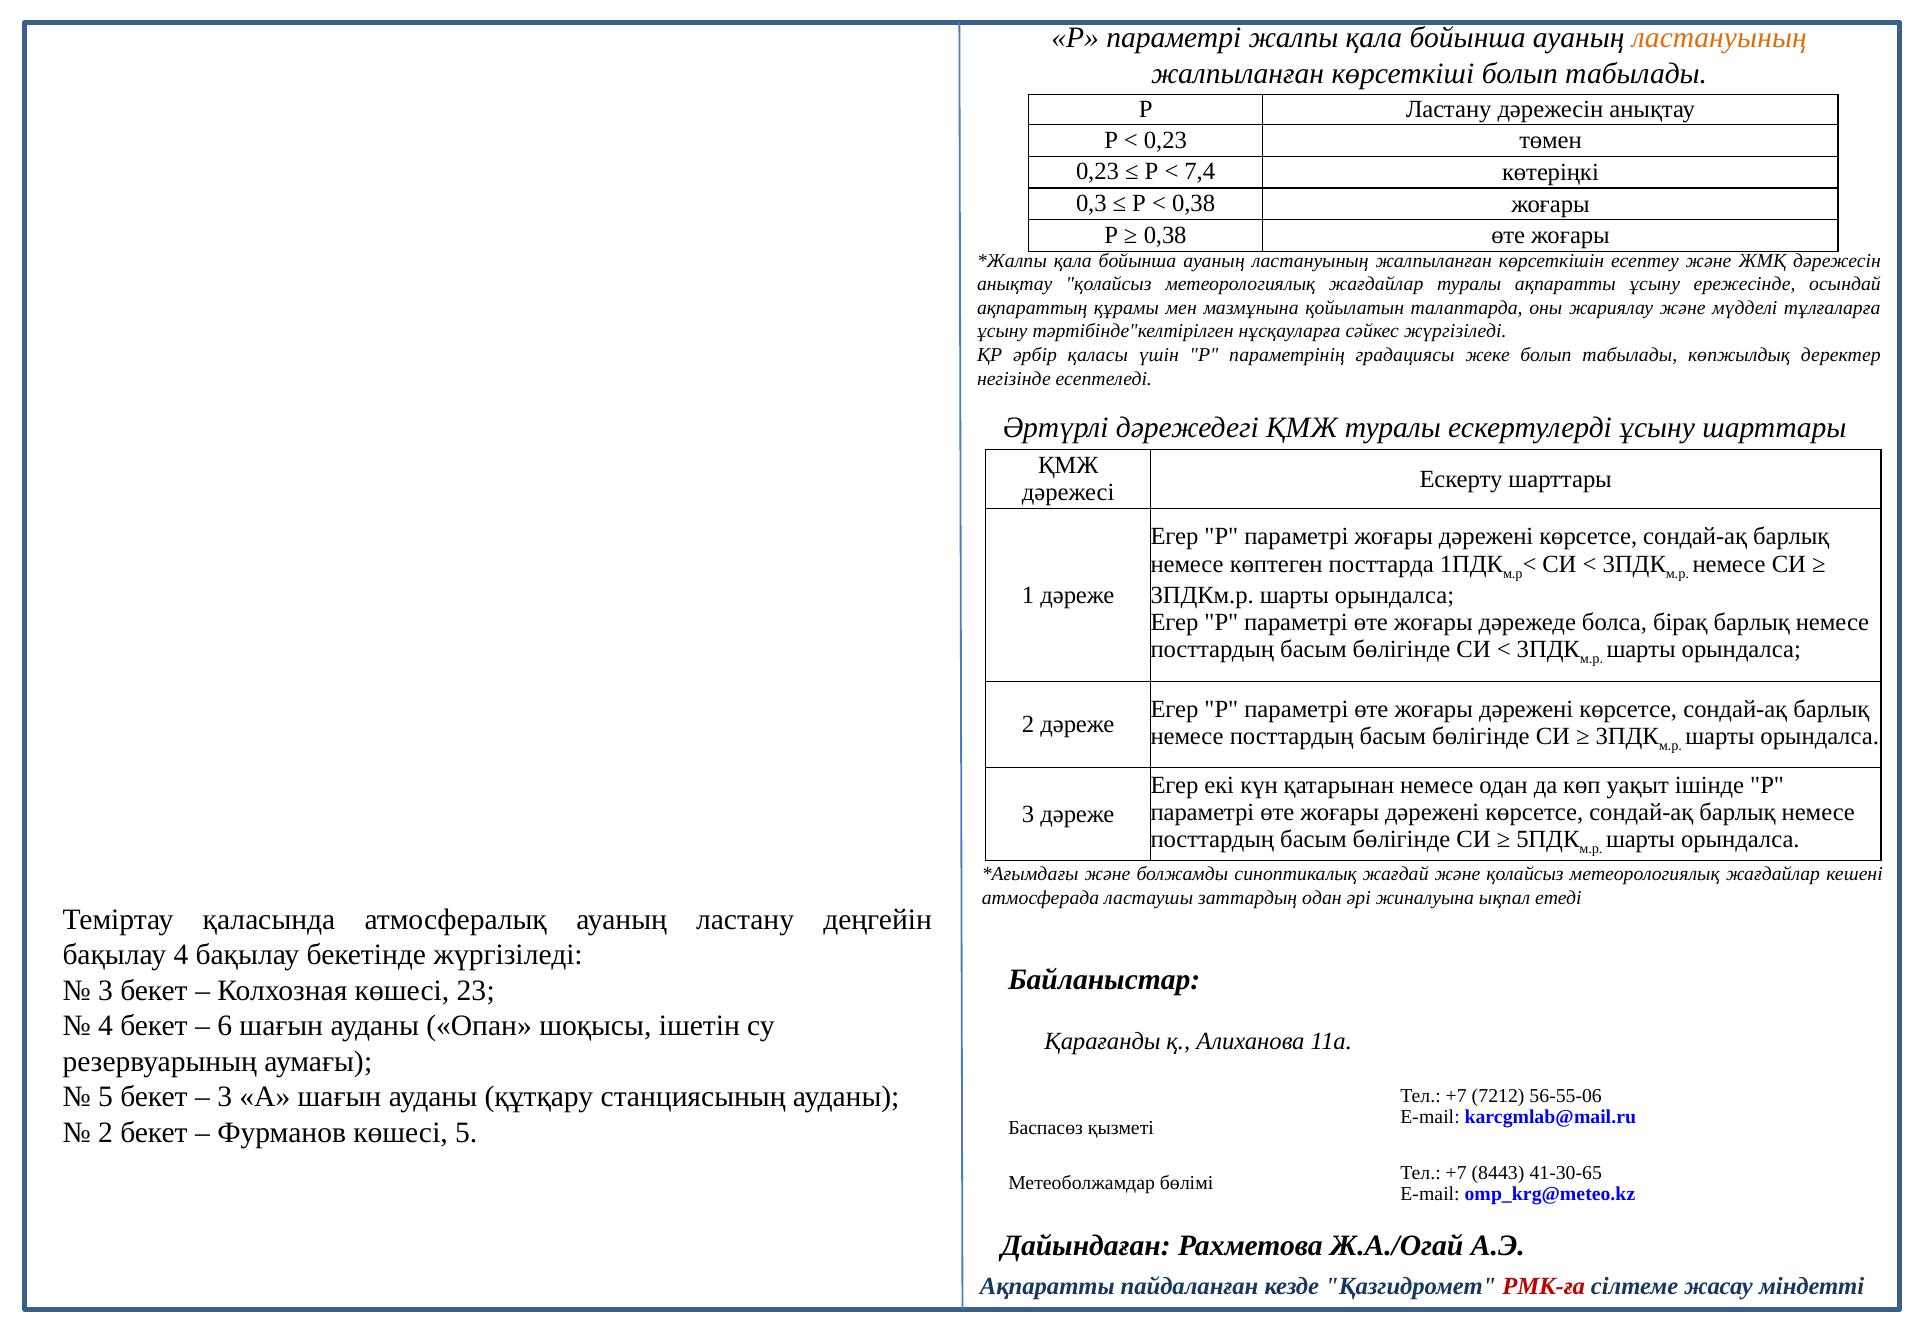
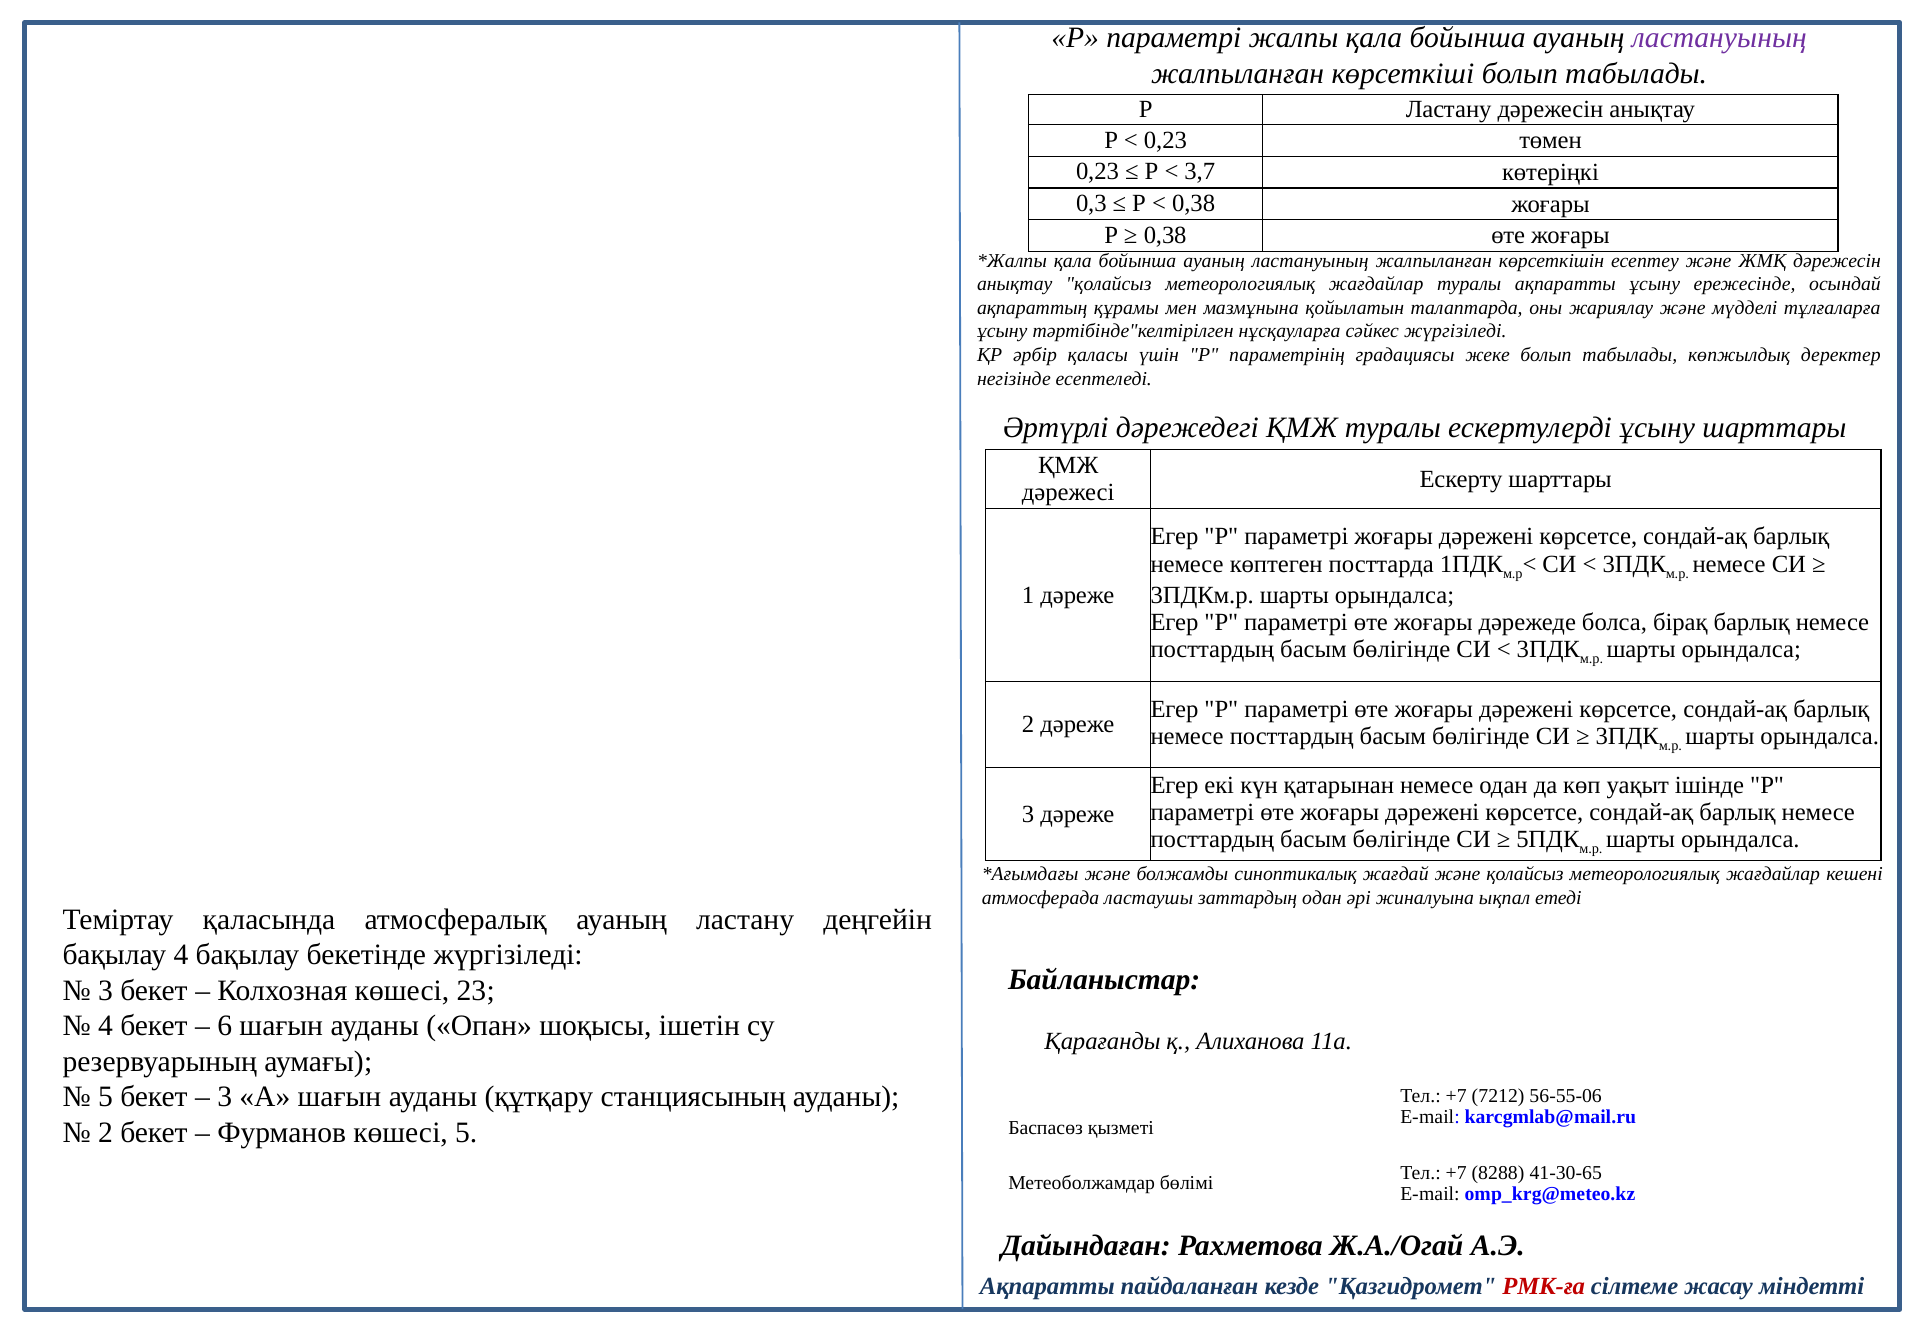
ластануының at (1719, 38) colour: orange -> purple
7,4: 7,4 -> 3,7
8443: 8443 -> 8288
